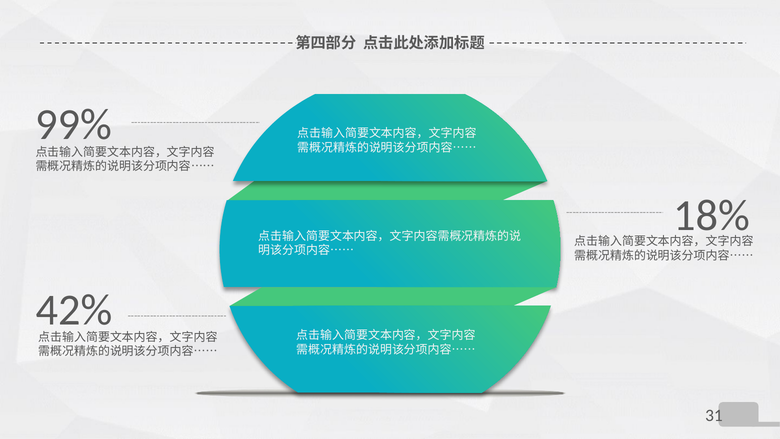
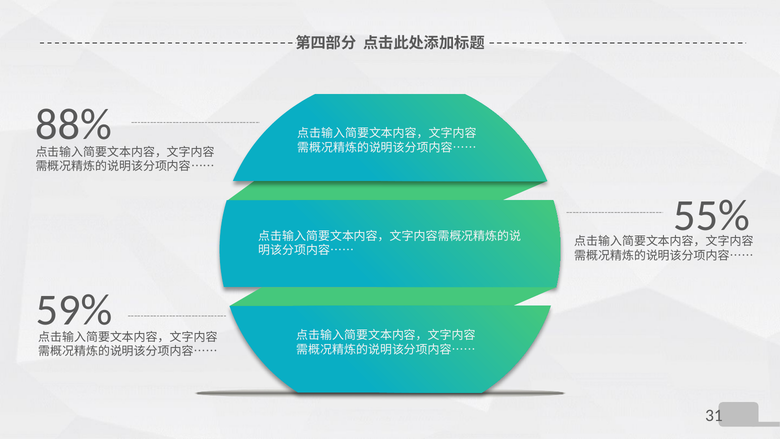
99%: 99% -> 88%
18%: 18% -> 55%
42%: 42% -> 59%
